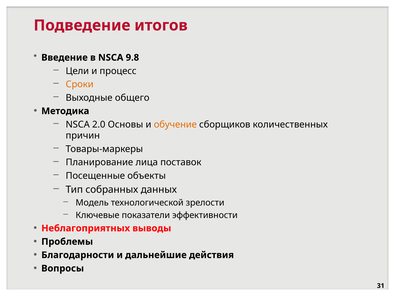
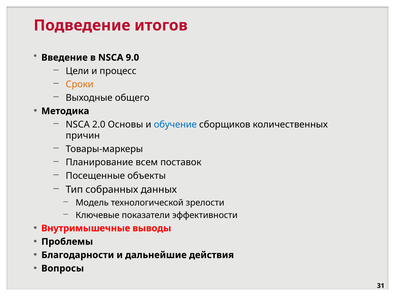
9.8: 9.8 -> 9.0
обучение colour: orange -> blue
лица: лица -> всем
Неблагоприятных: Неблагоприятных -> Внутримышечные
